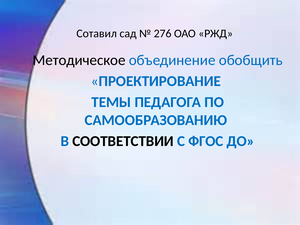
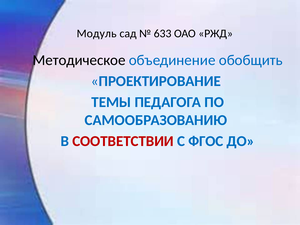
Сотавил: Сотавил -> Модуль
276: 276 -> 633
СООТВЕТСТВИИ colour: black -> red
